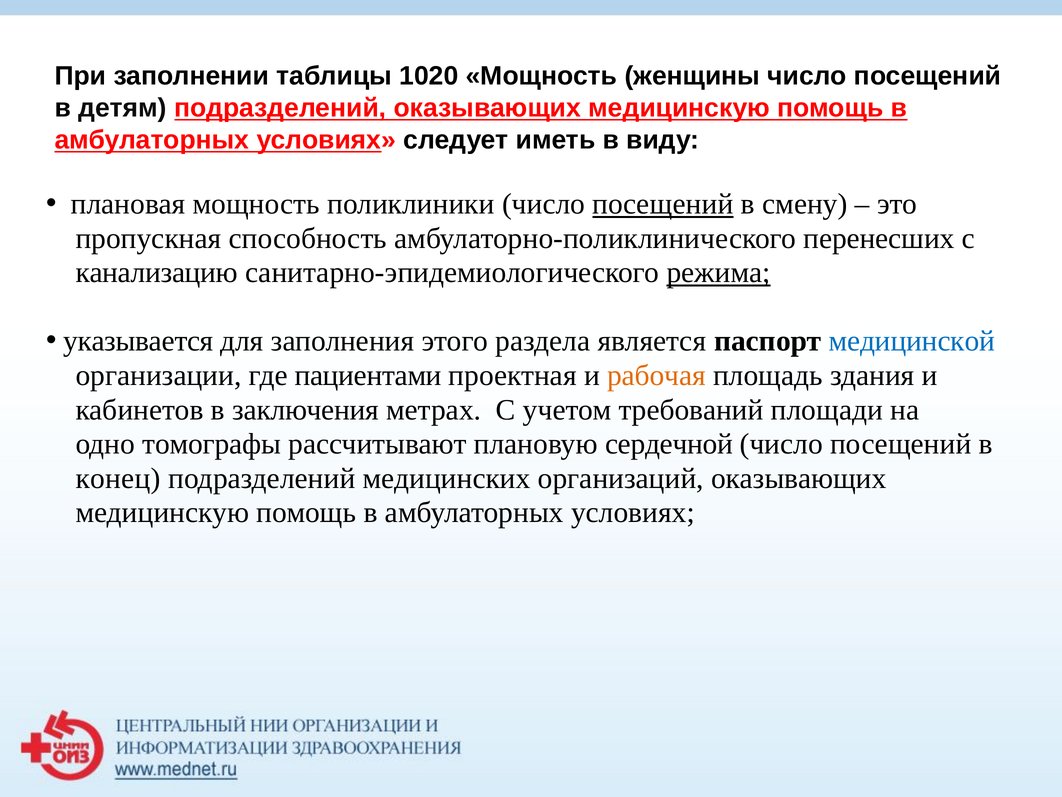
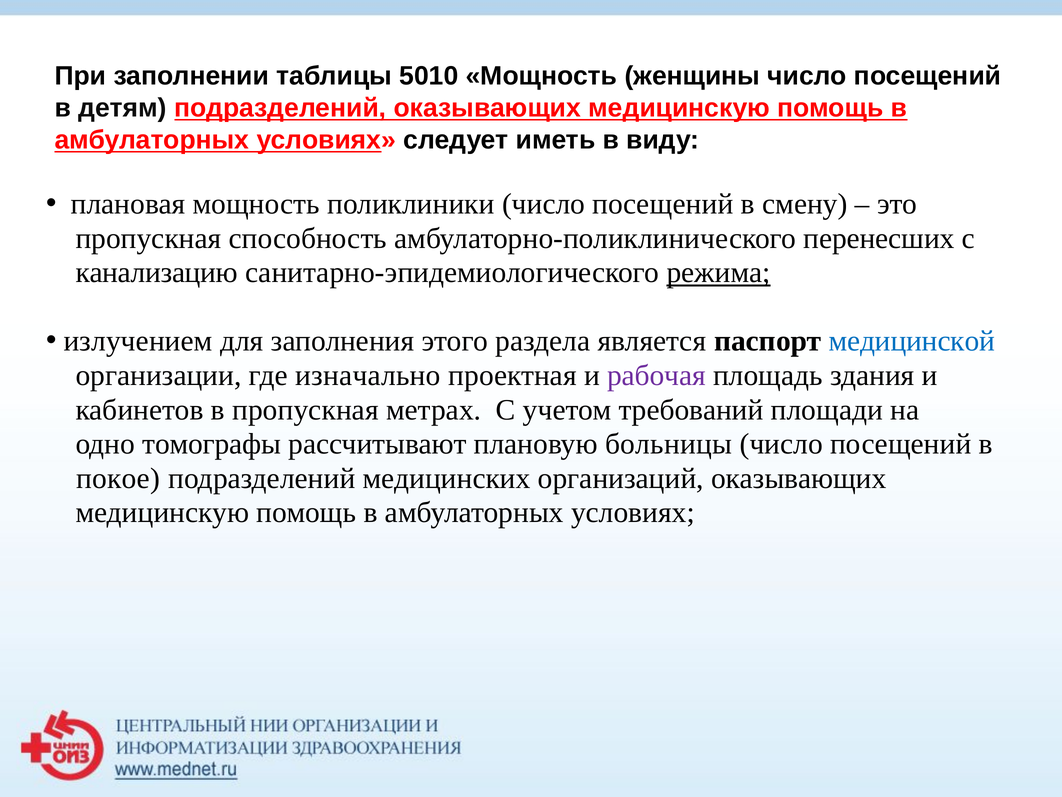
1020: 1020 -> 5010
посещений at (663, 204) underline: present -> none
указывается: указывается -> излучением
пациентами: пациентами -> изначально
рабочая colour: orange -> purple
в заключения: заключения -> пропускная
сердечной: сердечной -> больницы
конец: конец -> покое
